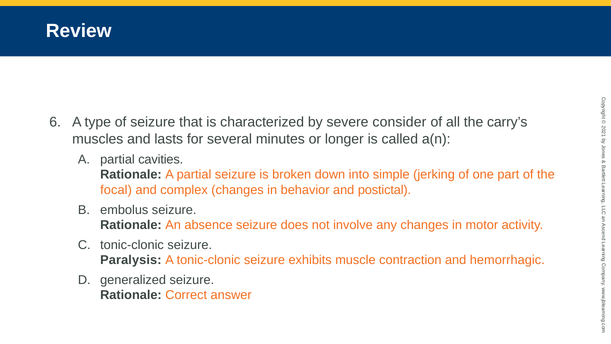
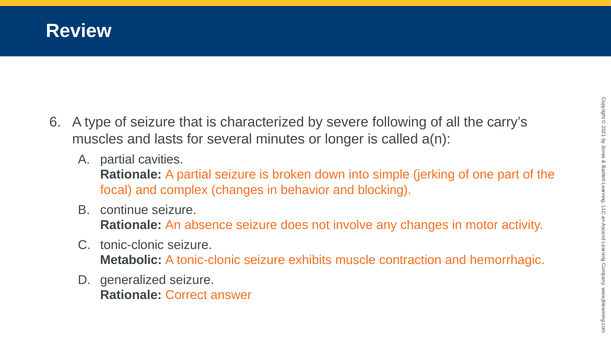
consider: consider -> following
postictal: postictal -> blocking
embolus: embolus -> continue
Paralysis: Paralysis -> Metabolic
